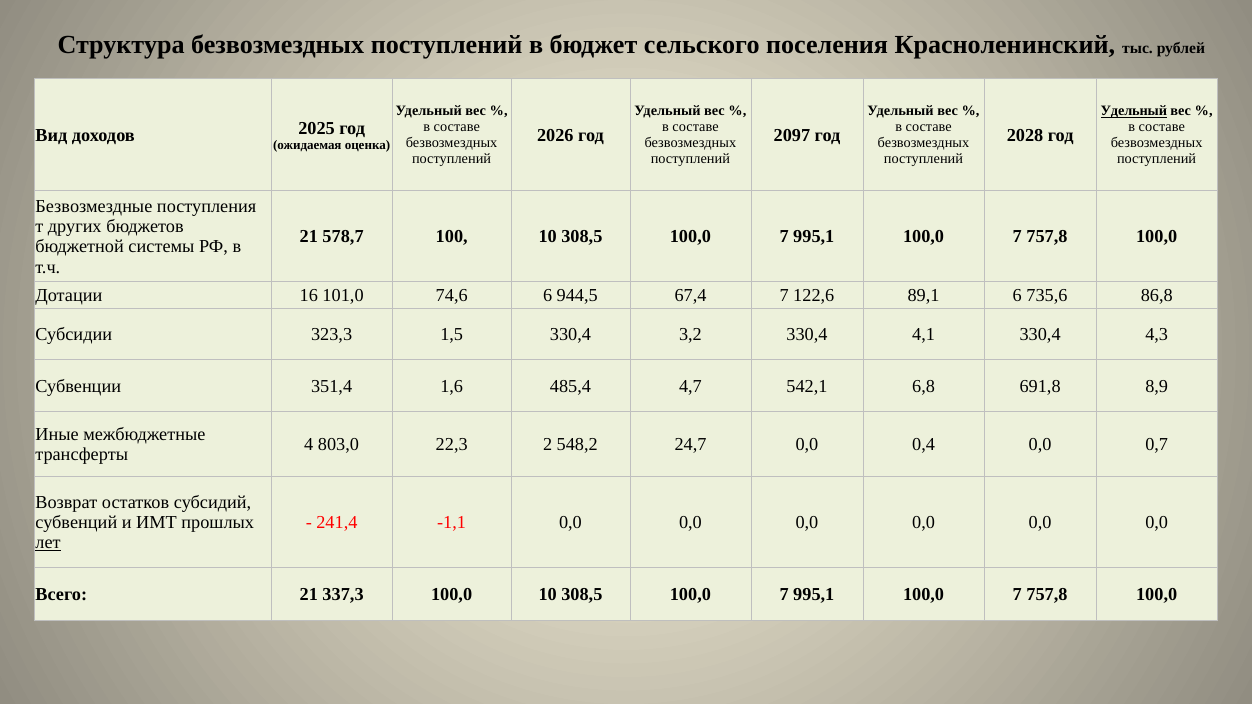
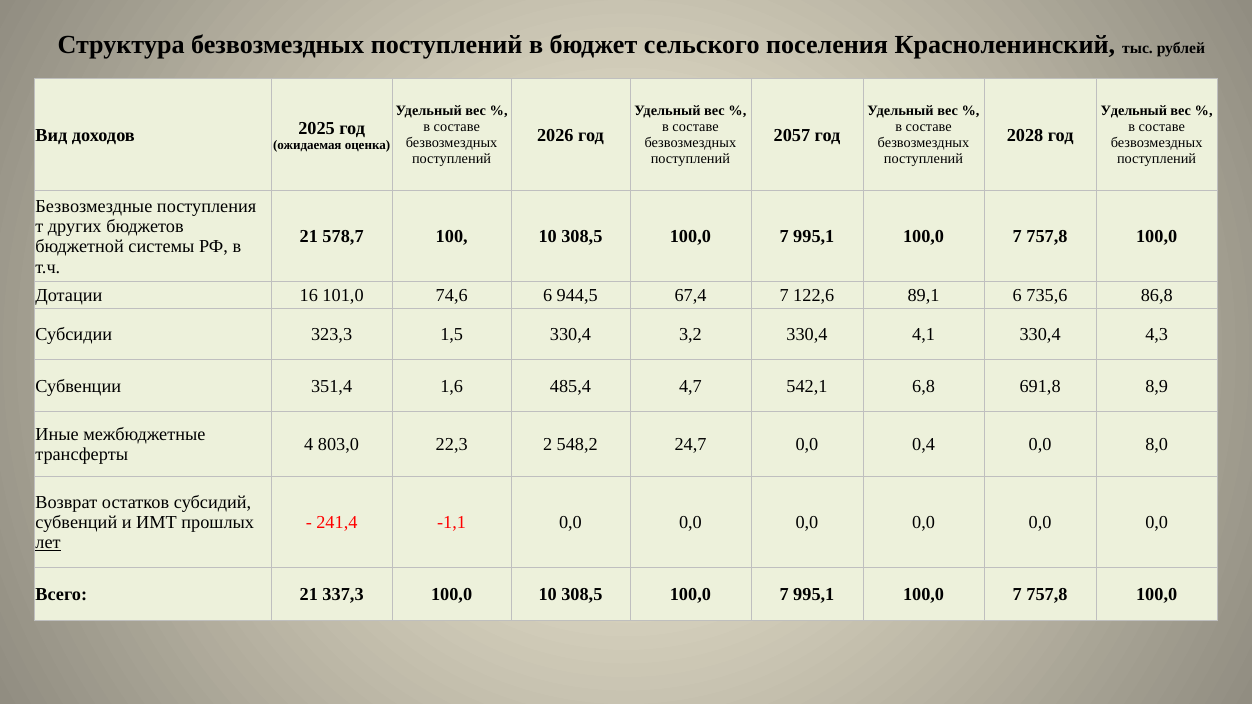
Удельный at (1134, 111) underline: present -> none
2097: 2097 -> 2057
0,7: 0,7 -> 8,0
